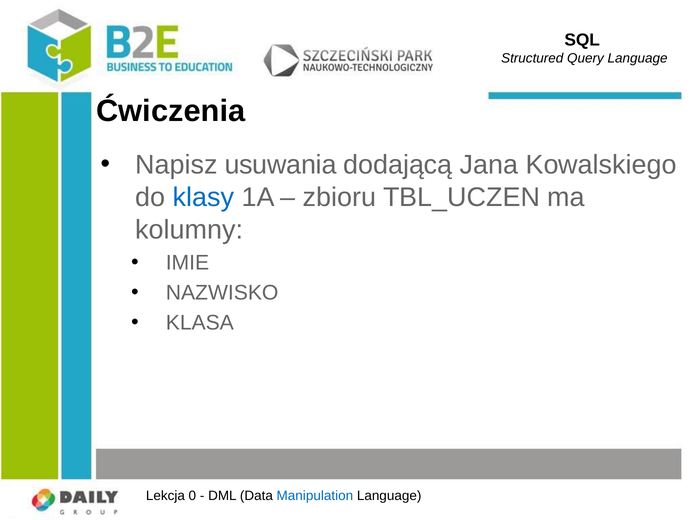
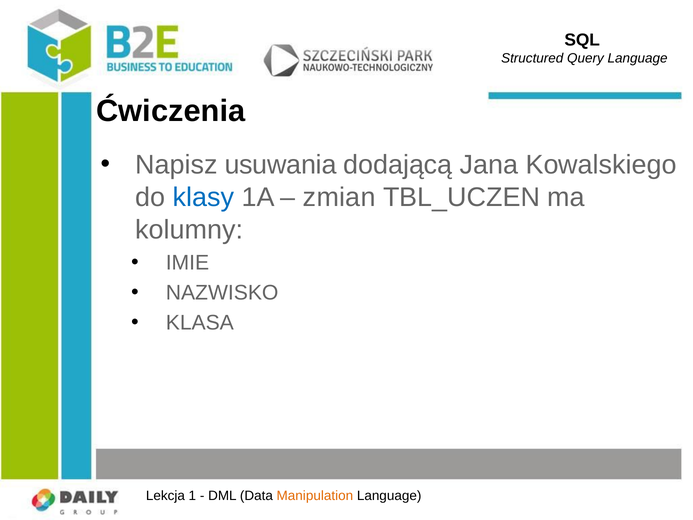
zbioru: zbioru -> zmian
0: 0 -> 1
Manipulation colour: blue -> orange
